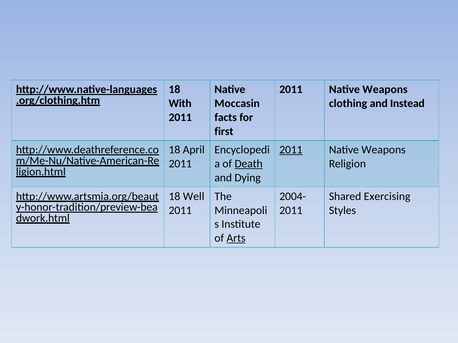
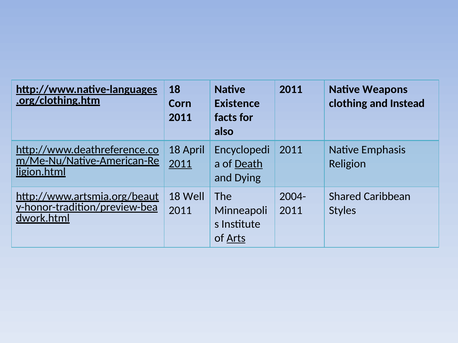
With: With -> Corn
Moccasin: Moccasin -> Existence
first: first -> also
2011 at (291, 150) underline: present -> none
Weapons at (384, 150): Weapons -> Emphasis
2011 at (180, 164) underline: none -> present
Exercising: Exercising -> Caribbean
